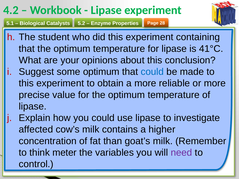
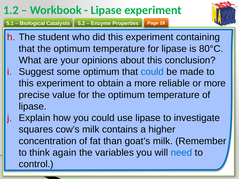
4.2: 4.2 -> 1.2
41°C: 41°C -> 80°C
affected: affected -> squares
meter: meter -> again
need colour: purple -> blue
